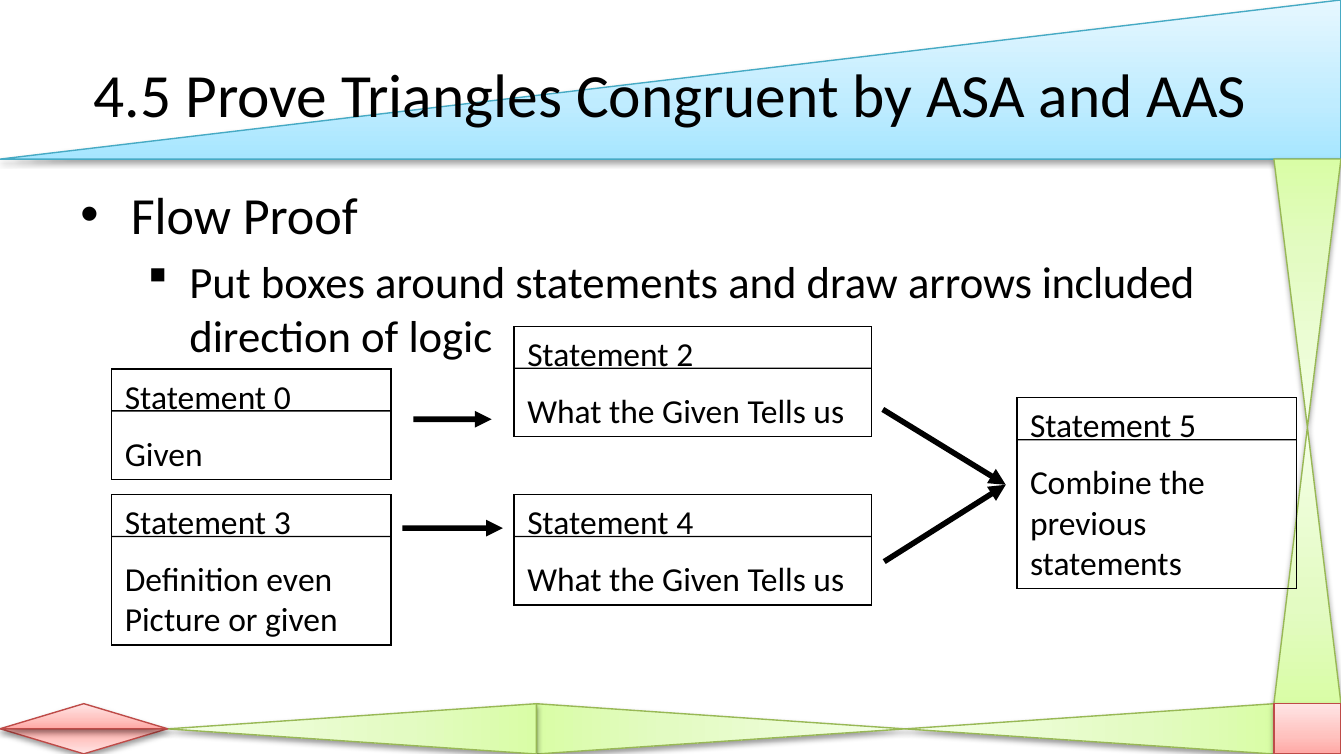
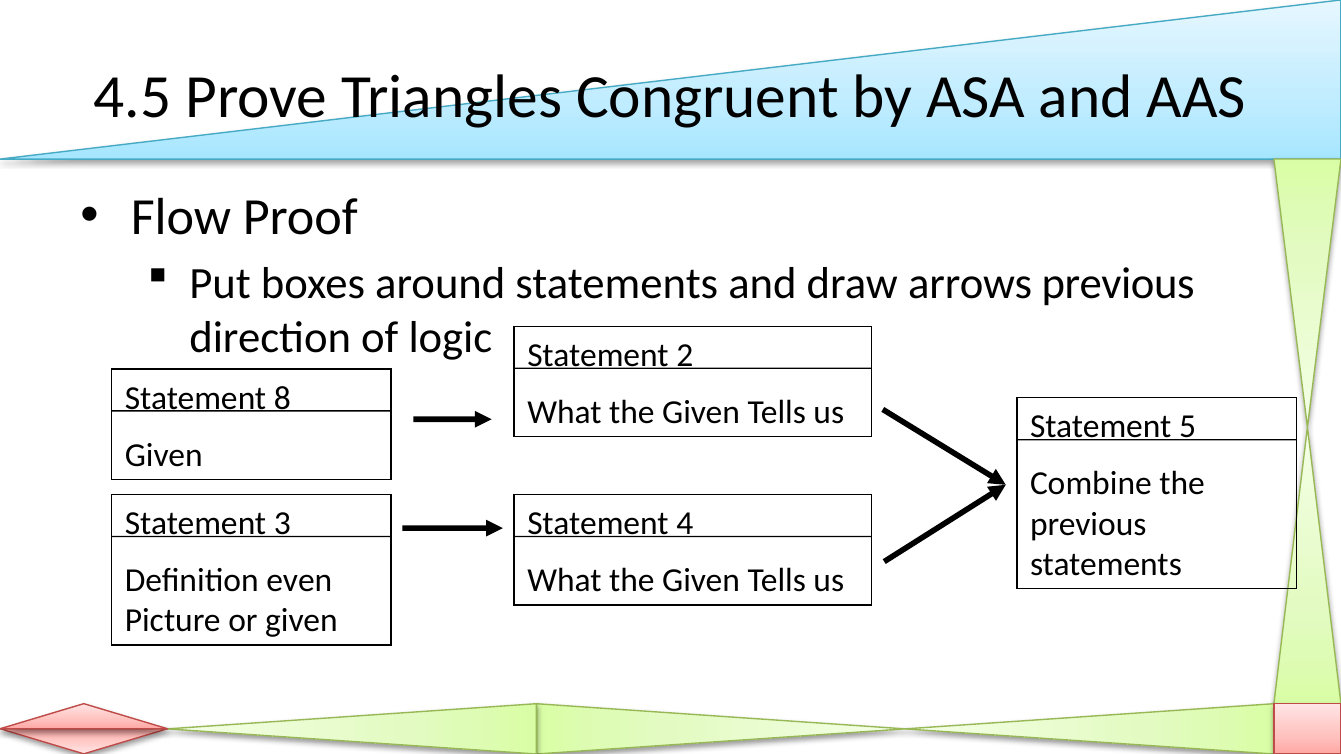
arrows included: included -> previous
0: 0 -> 8
